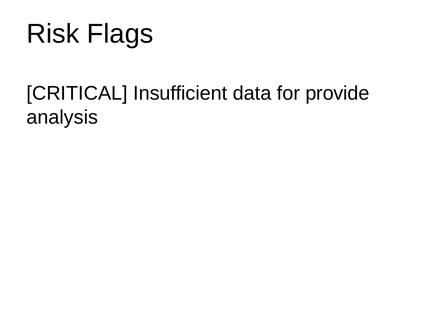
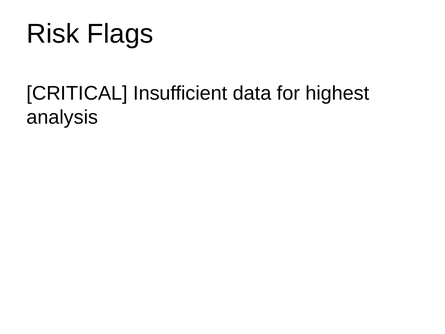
provide: provide -> highest
